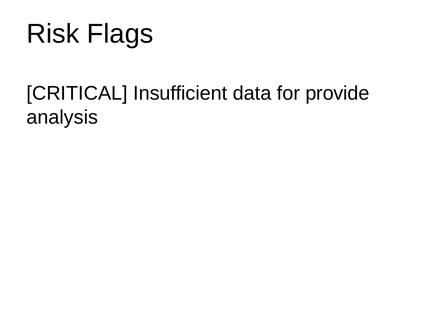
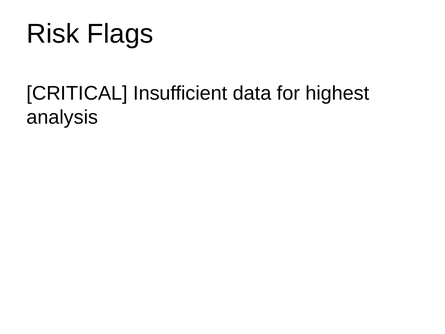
provide: provide -> highest
